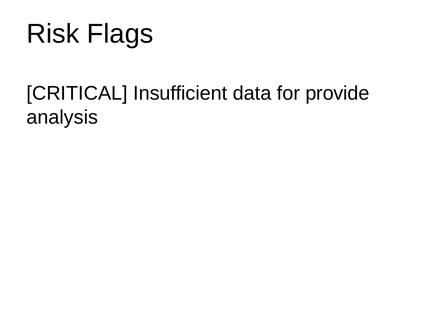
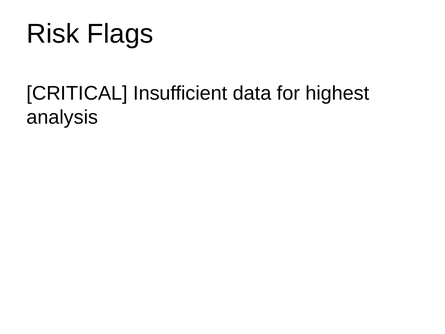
provide: provide -> highest
